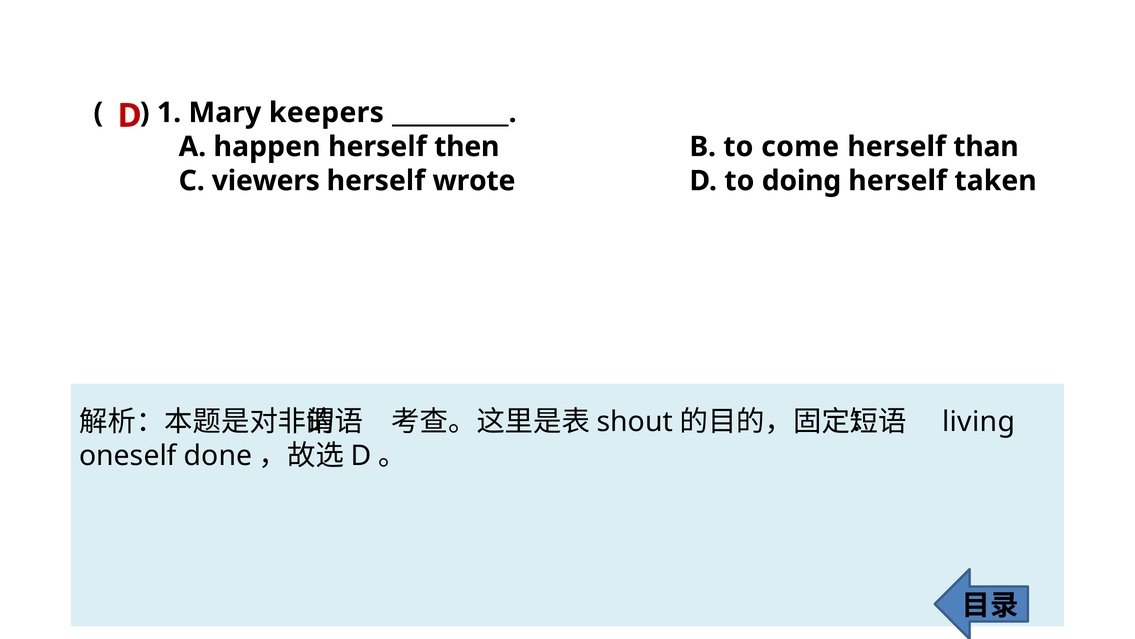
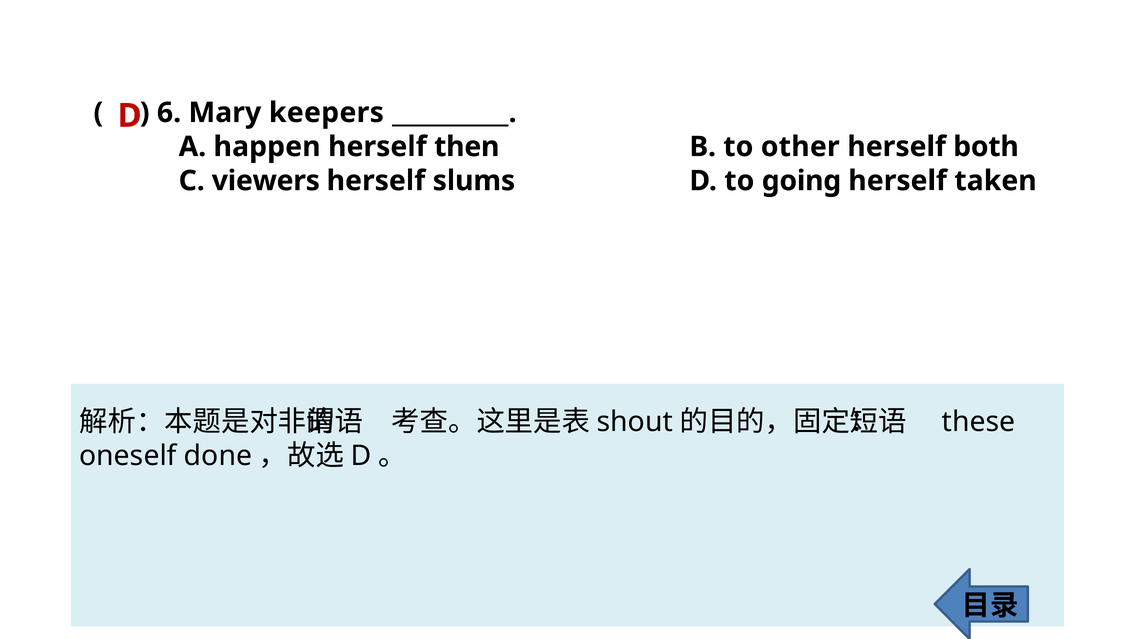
1: 1 -> 6
come: come -> other
than: than -> both
wrote: wrote -> slums
doing: doing -> going
living: living -> these
